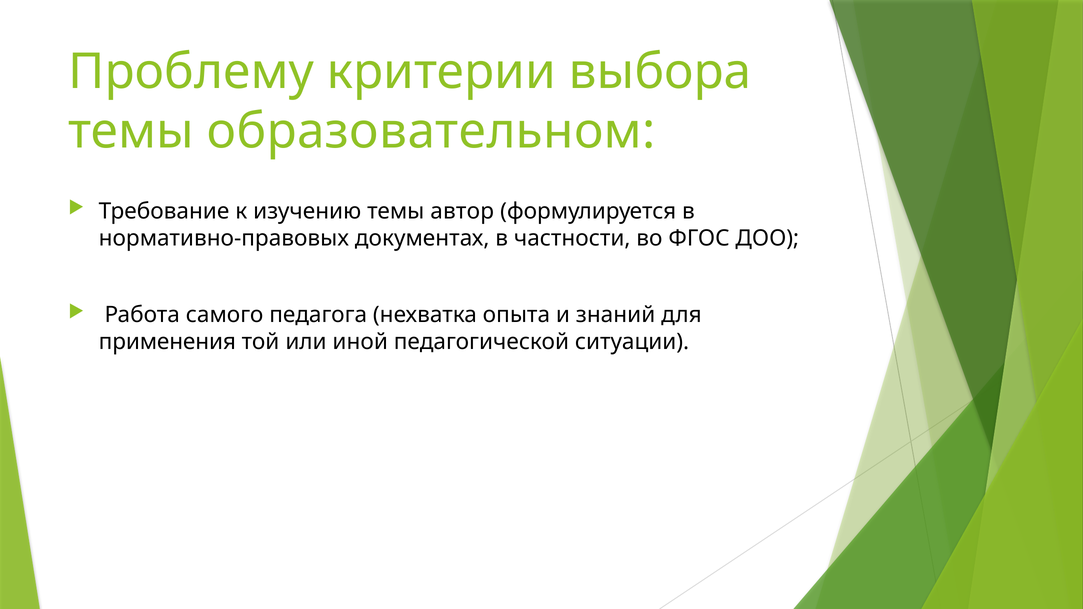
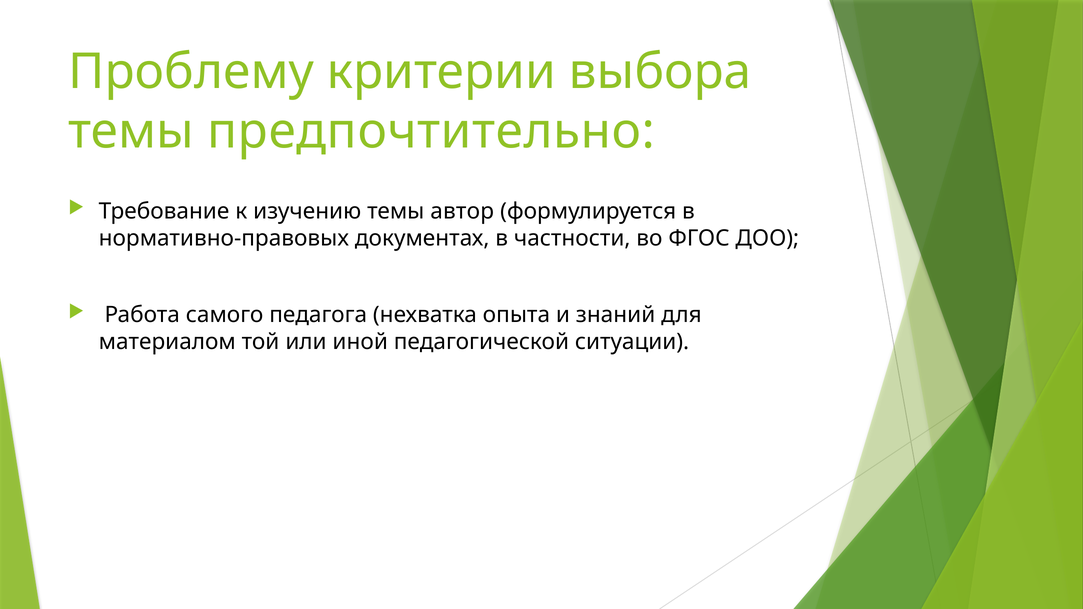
образовательном: образовательном -> предпочтительно
применения: применения -> материалом
